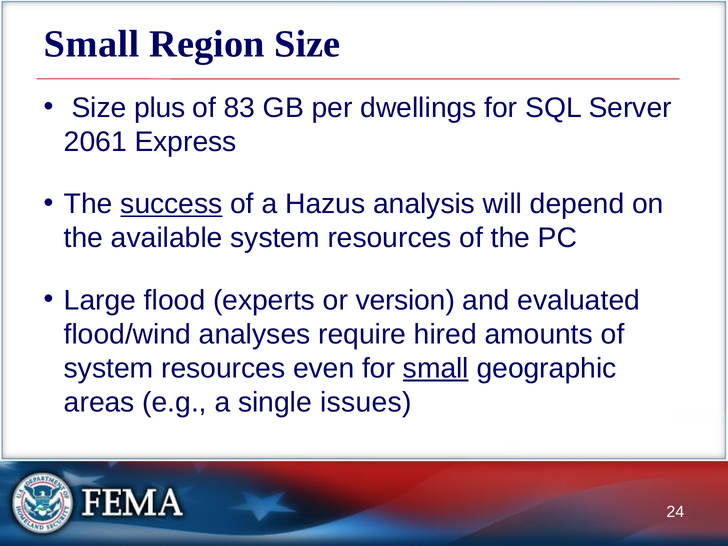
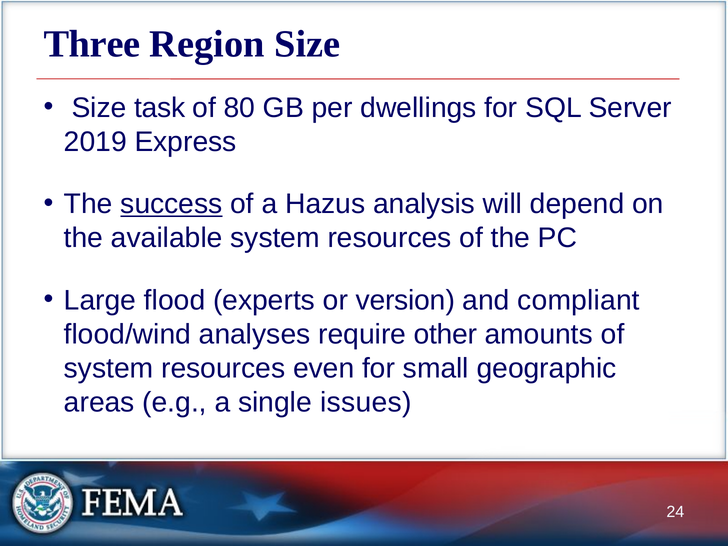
Small at (92, 44): Small -> Three
plus: plus -> task
83: 83 -> 80
2061: 2061 -> 2019
evaluated: evaluated -> compliant
hired: hired -> other
small at (436, 368) underline: present -> none
